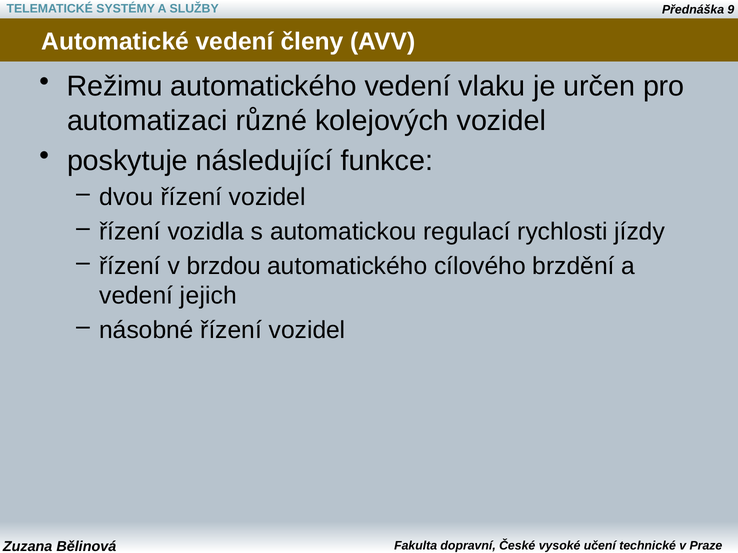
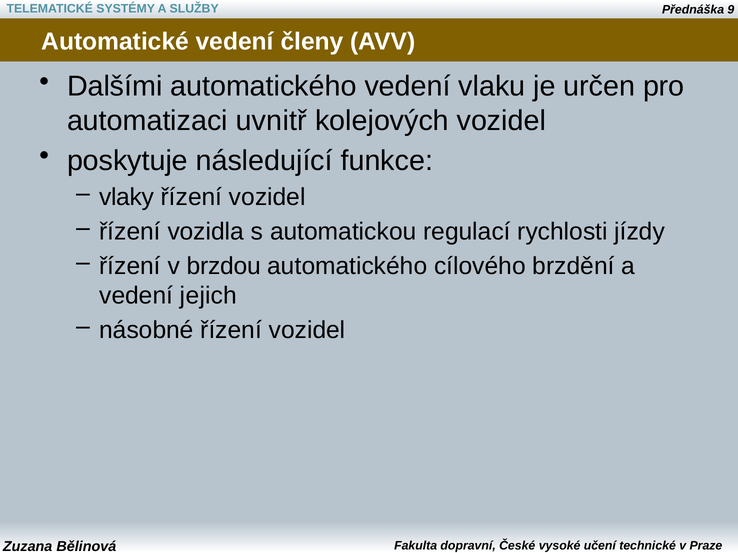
Režimu: Režimu -> Dalšími
různé: různé -> uvnitř
dvou: dvou -> vlaky
